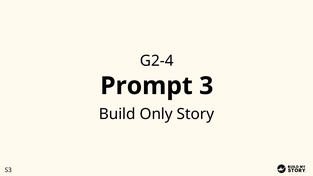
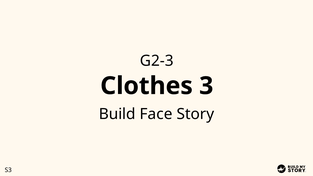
G2-4: G2-4 -> G2-3
Prompt: Prompt -> Clothes
Only: Only -> Face
